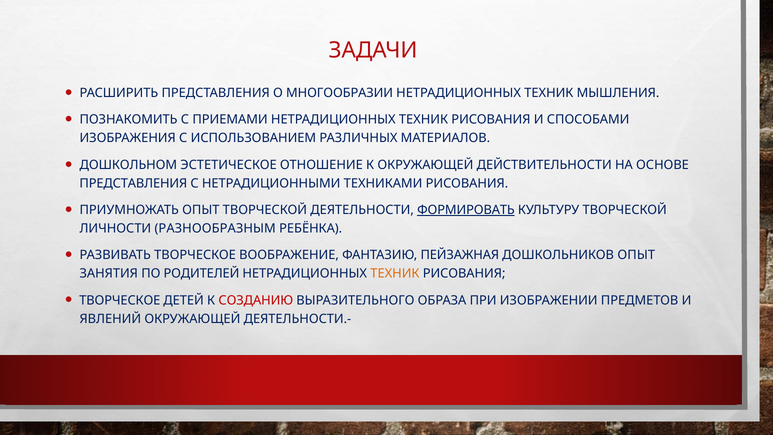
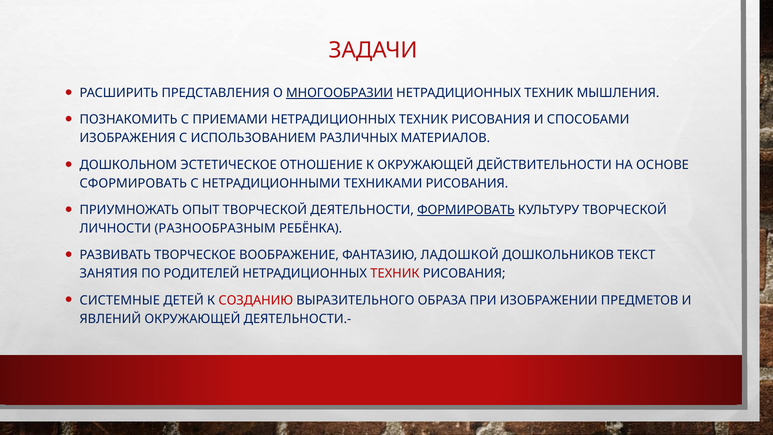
МНОГООБРАЗИИ underline: none -> present
ПРЕДСТАВЛЕНИЯ at (133, 183): ПРЕДСТАВЛЕНИЯ -> СФОРМИРОВАТЬ
ПЕЙЗАЖНАЯ: ПЕЙЗАЖНАЯ -> ЛАДОШКОЙ
ДОШКОЛЬНИКОВ ОПЫТ: ОПЫТ -> ТЕКСТ
ТЕХНИК at (395, 274) colour: orange -> red
ТВОРЧЕСКОЕ at (120, 300): ТВОРЧЕСКОЕ -> СИСТЕМНЫЕ
